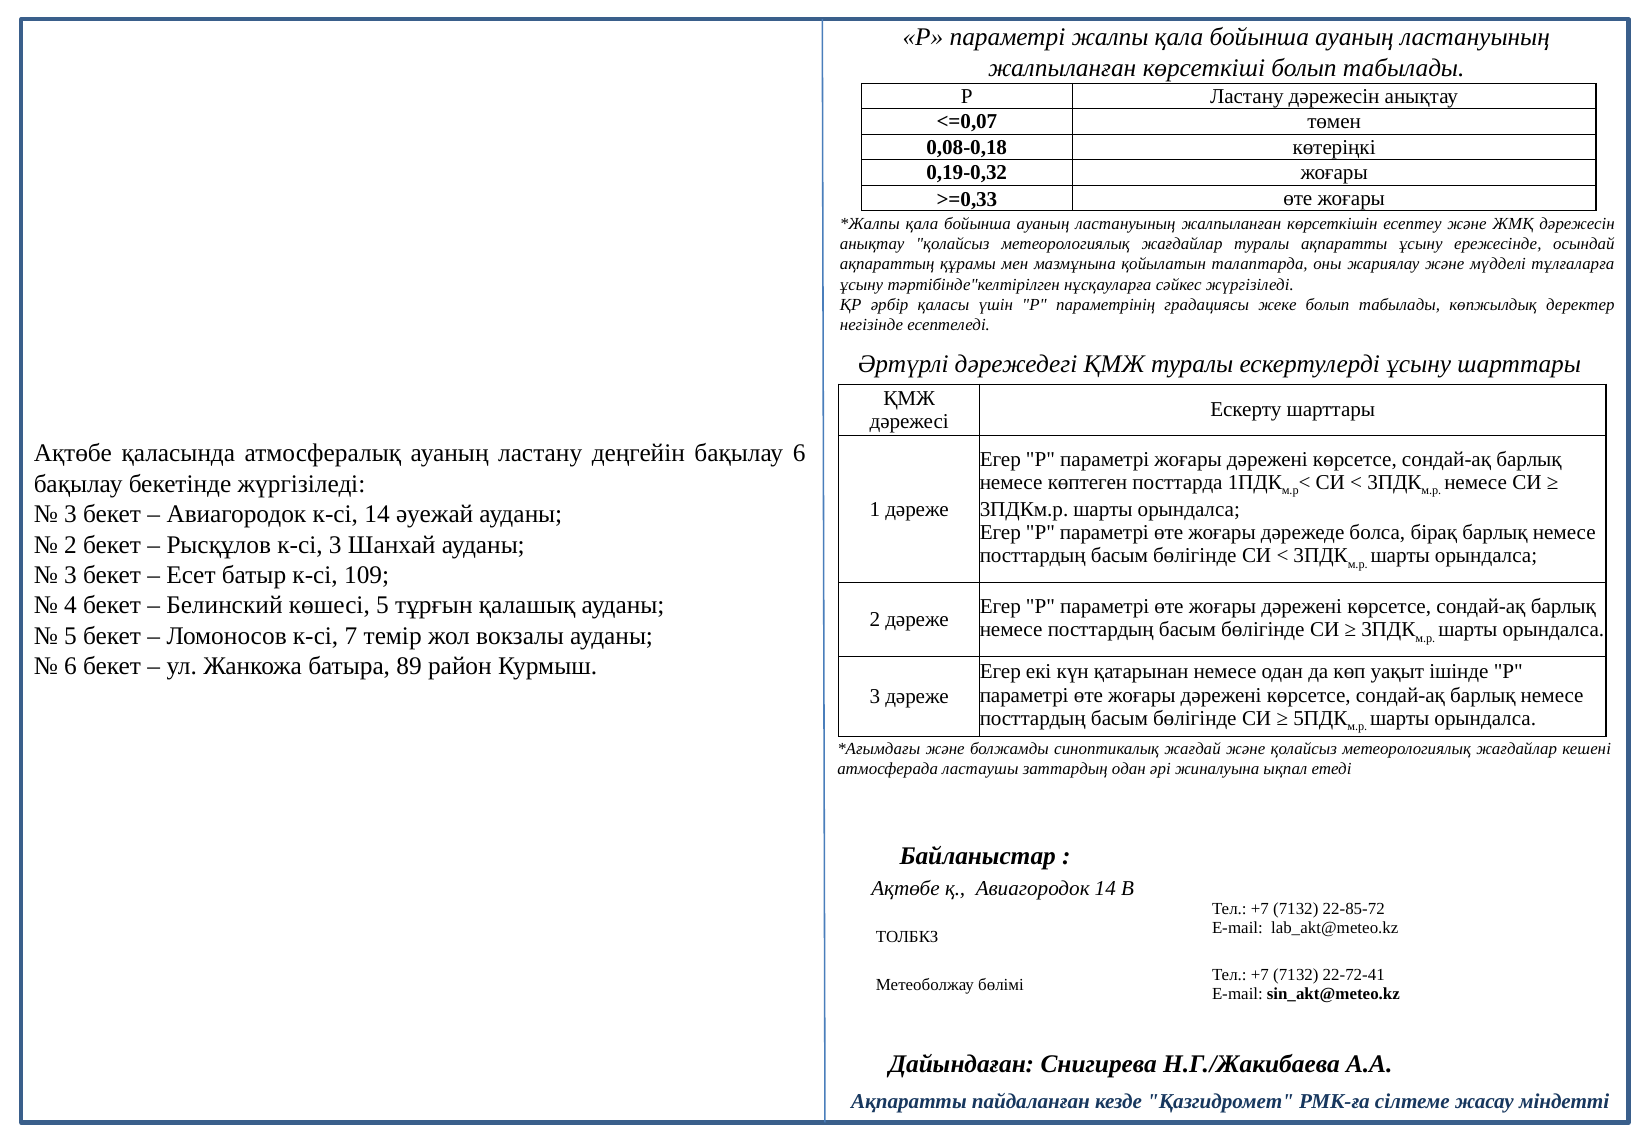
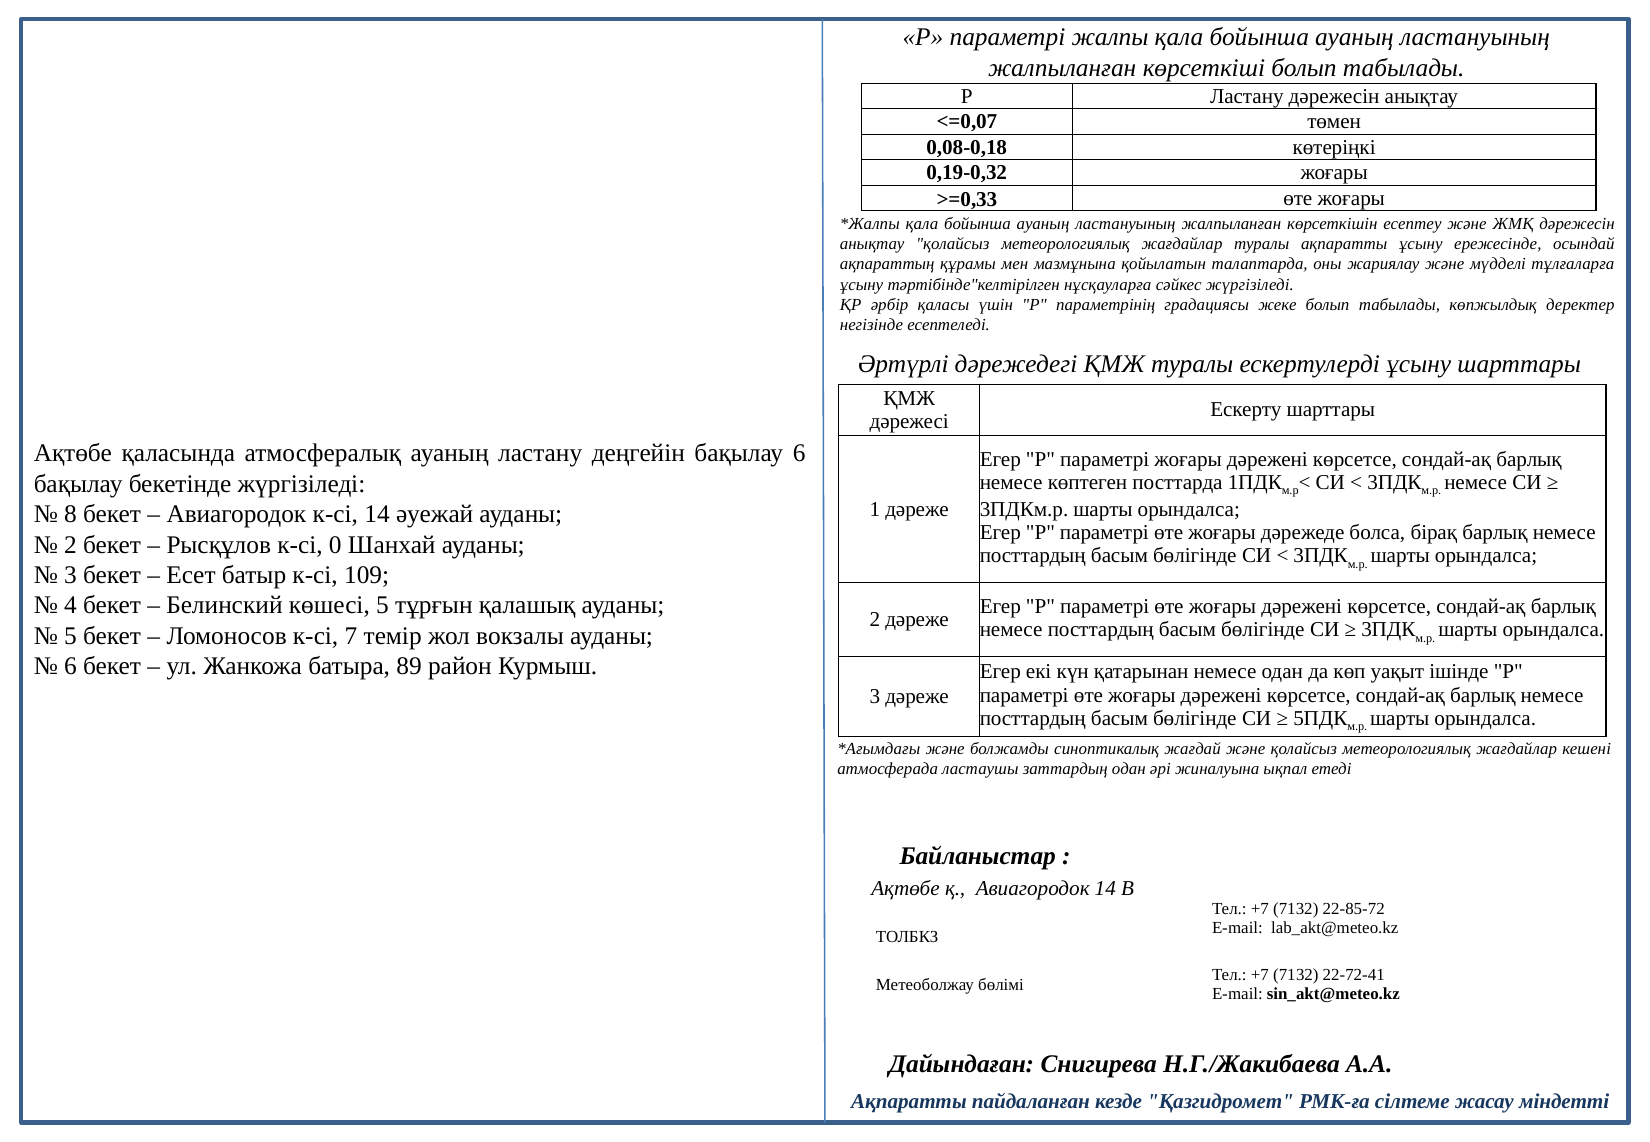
3 at (71, 514): 3 -> 8
к-сі 3: 3 -> 0
